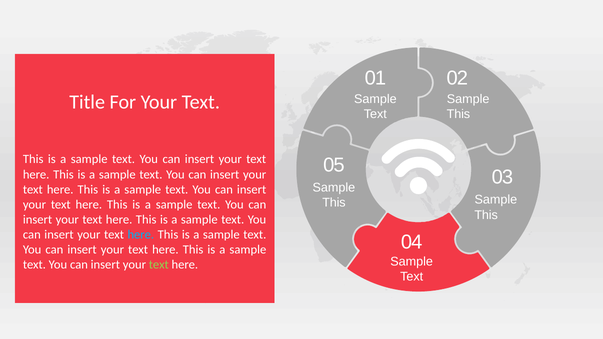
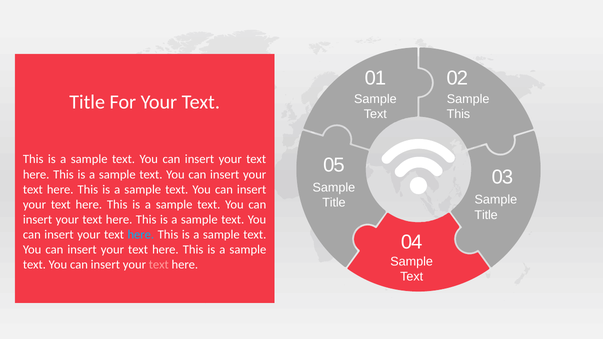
This at (334, 203): This -> Title
This at (486, 215): This -> Title
text at (159, 265) colour: light green -> pink
